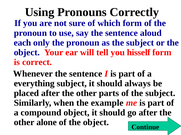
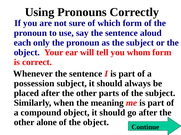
hisself: hisself -> whom
everything: everything -> possession
example: example -> meaning
